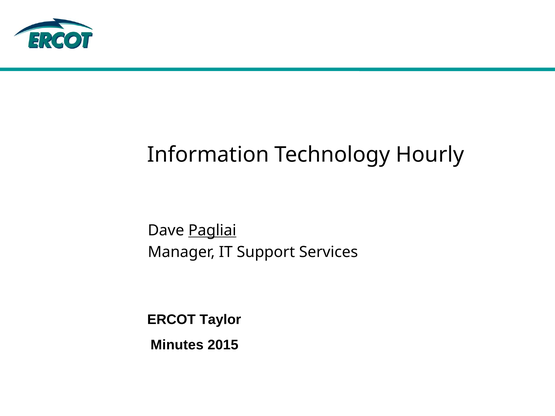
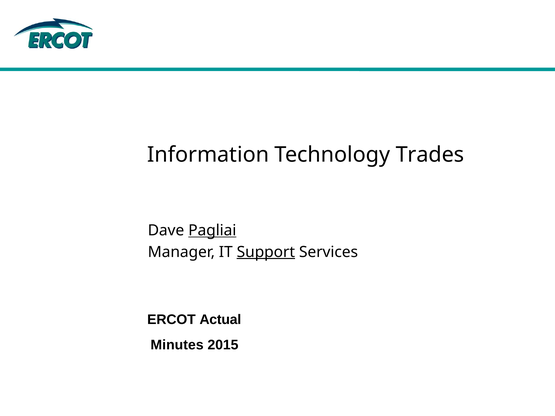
Hourly: Hourly -> Trades
Support underline: none -> present
Taylor: Taylor -> Actual
